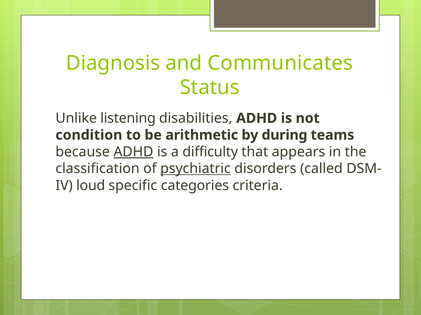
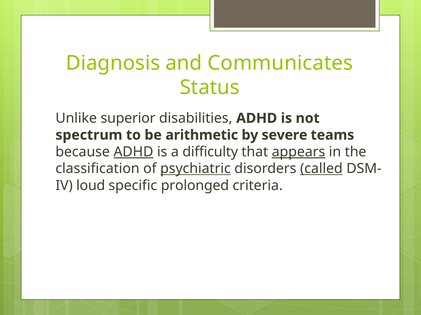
listening: listening -> superior
condition: condition -> spectrum
during: during -> severe
appears underline: none -> present
called underline: none -> present
categories: categories -> prolonged
